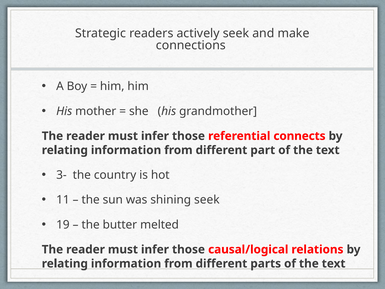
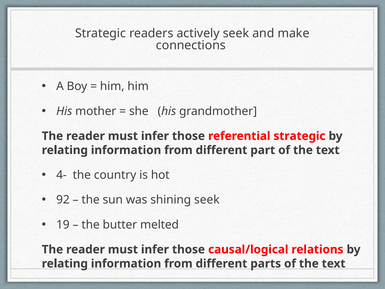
referential connects: connects -> strategic
3-: 3- -> 4-
11: 11 -> 92
